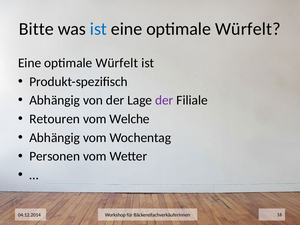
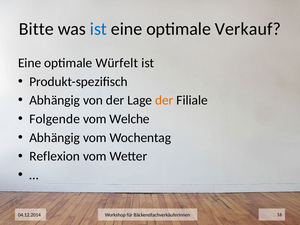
Würfelt at (248, 29): Würfelt -> Verkauf
der at (164, 100) colour: purple -> orange
Retouren: Retouren -> Folgende
Personen: Personen -> Reflexion
